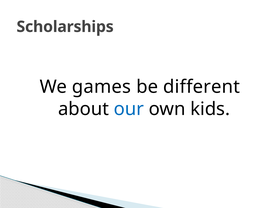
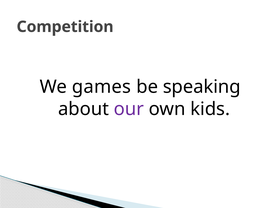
Scholarships: Scholarships -> Competition
different: different -> speaking
our colour: blue -> purple
